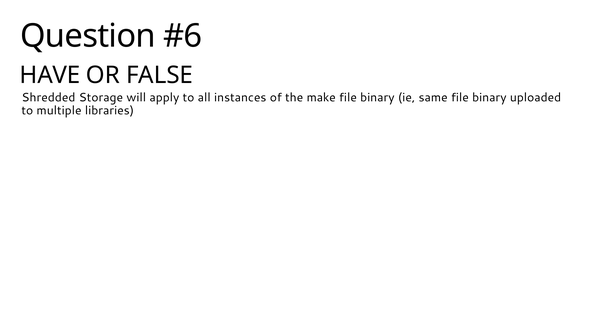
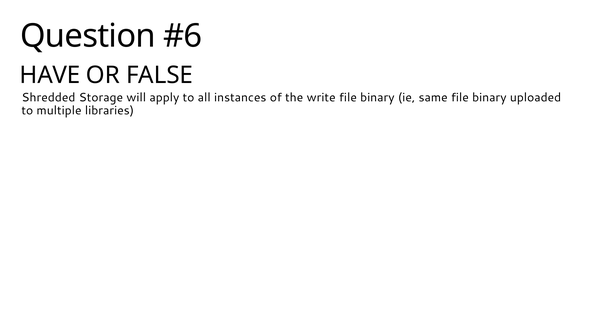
make: make -> write
